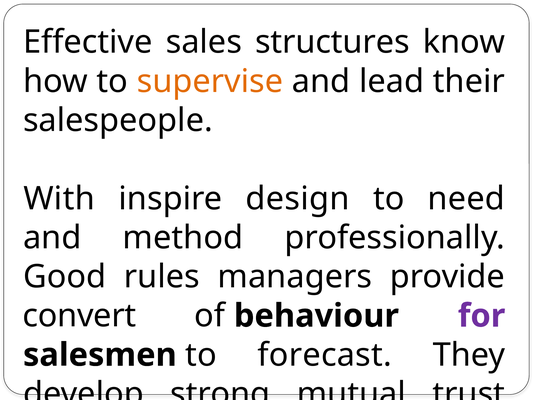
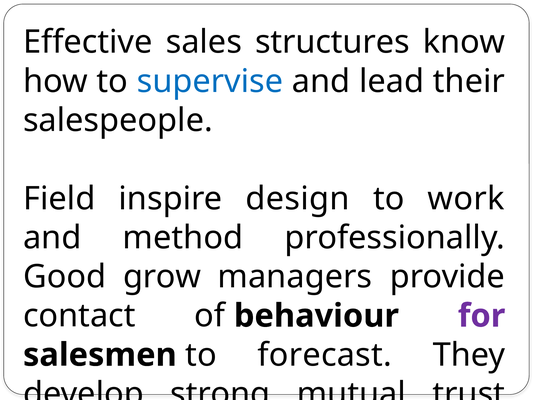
supervise colour: orange -> blue
With at (59, 198): With -> Field
need: need -> work
rules: rules -> grow
convert: convert -> contact
